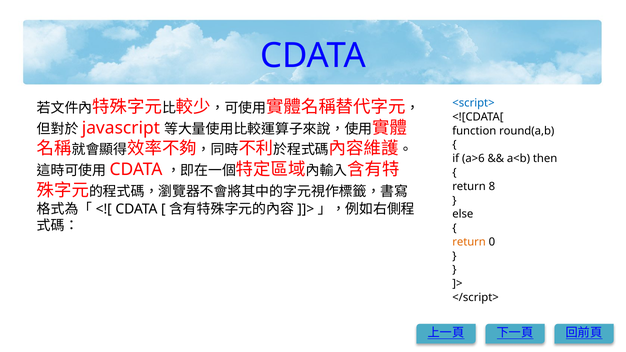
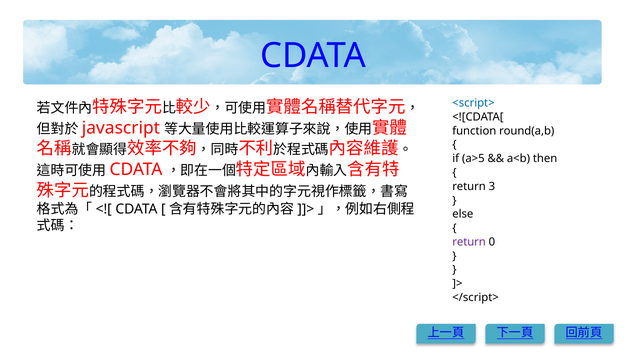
a>6: a>6 -> a>5
8: 8 -> 3
return at (469, 242) colour: orange -> purple
